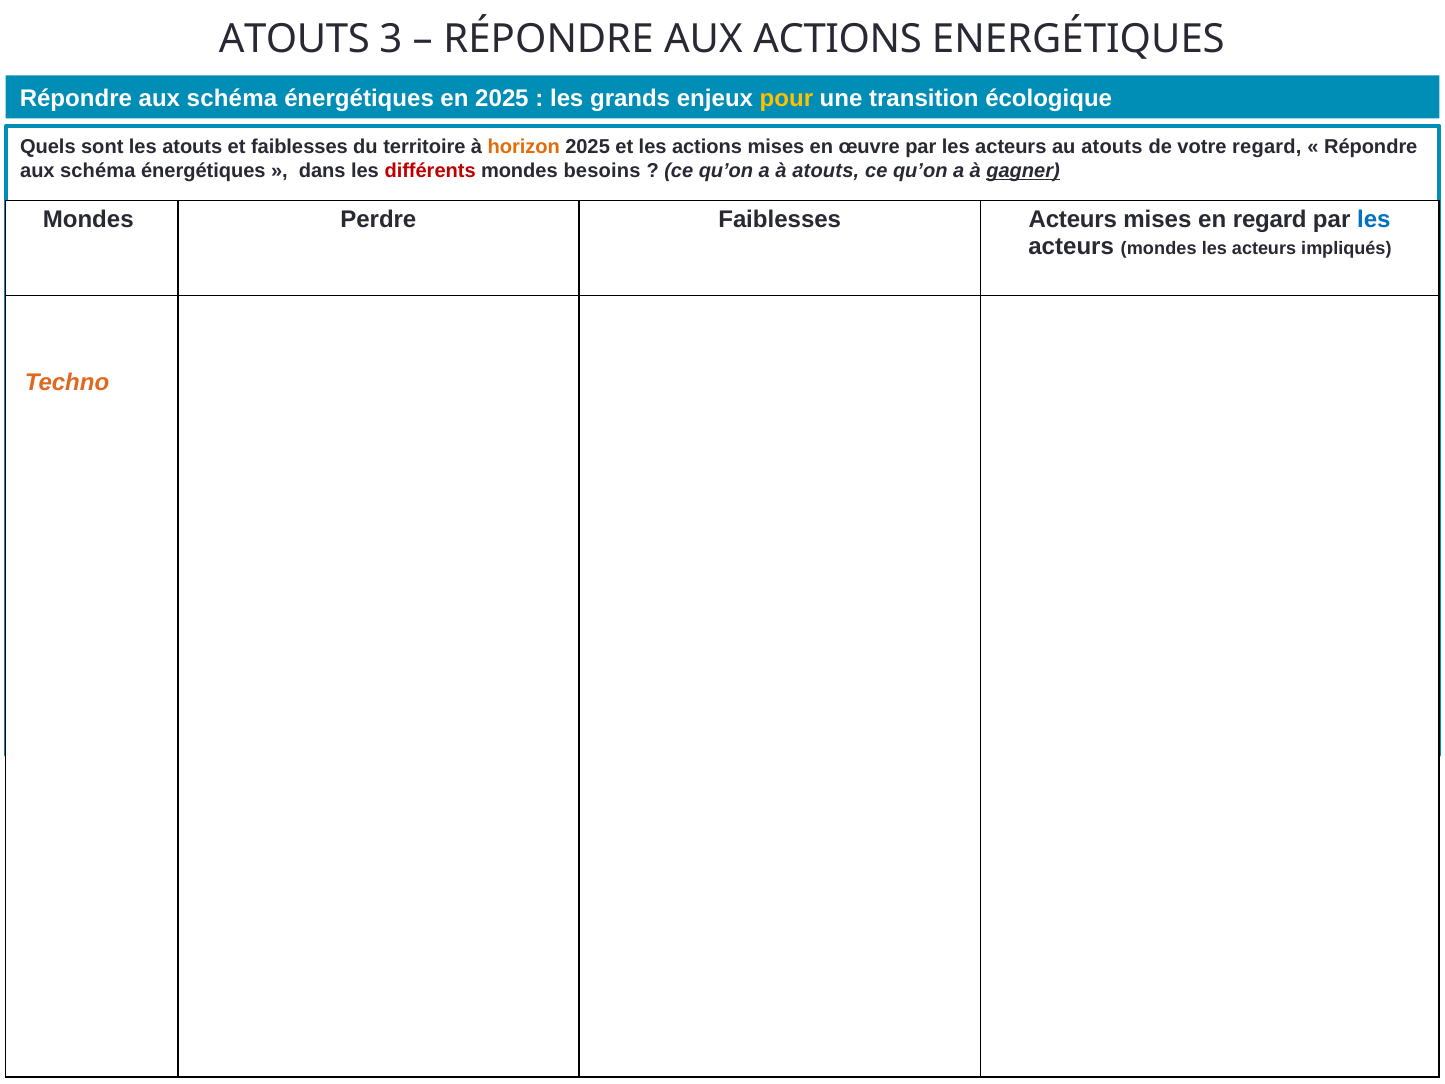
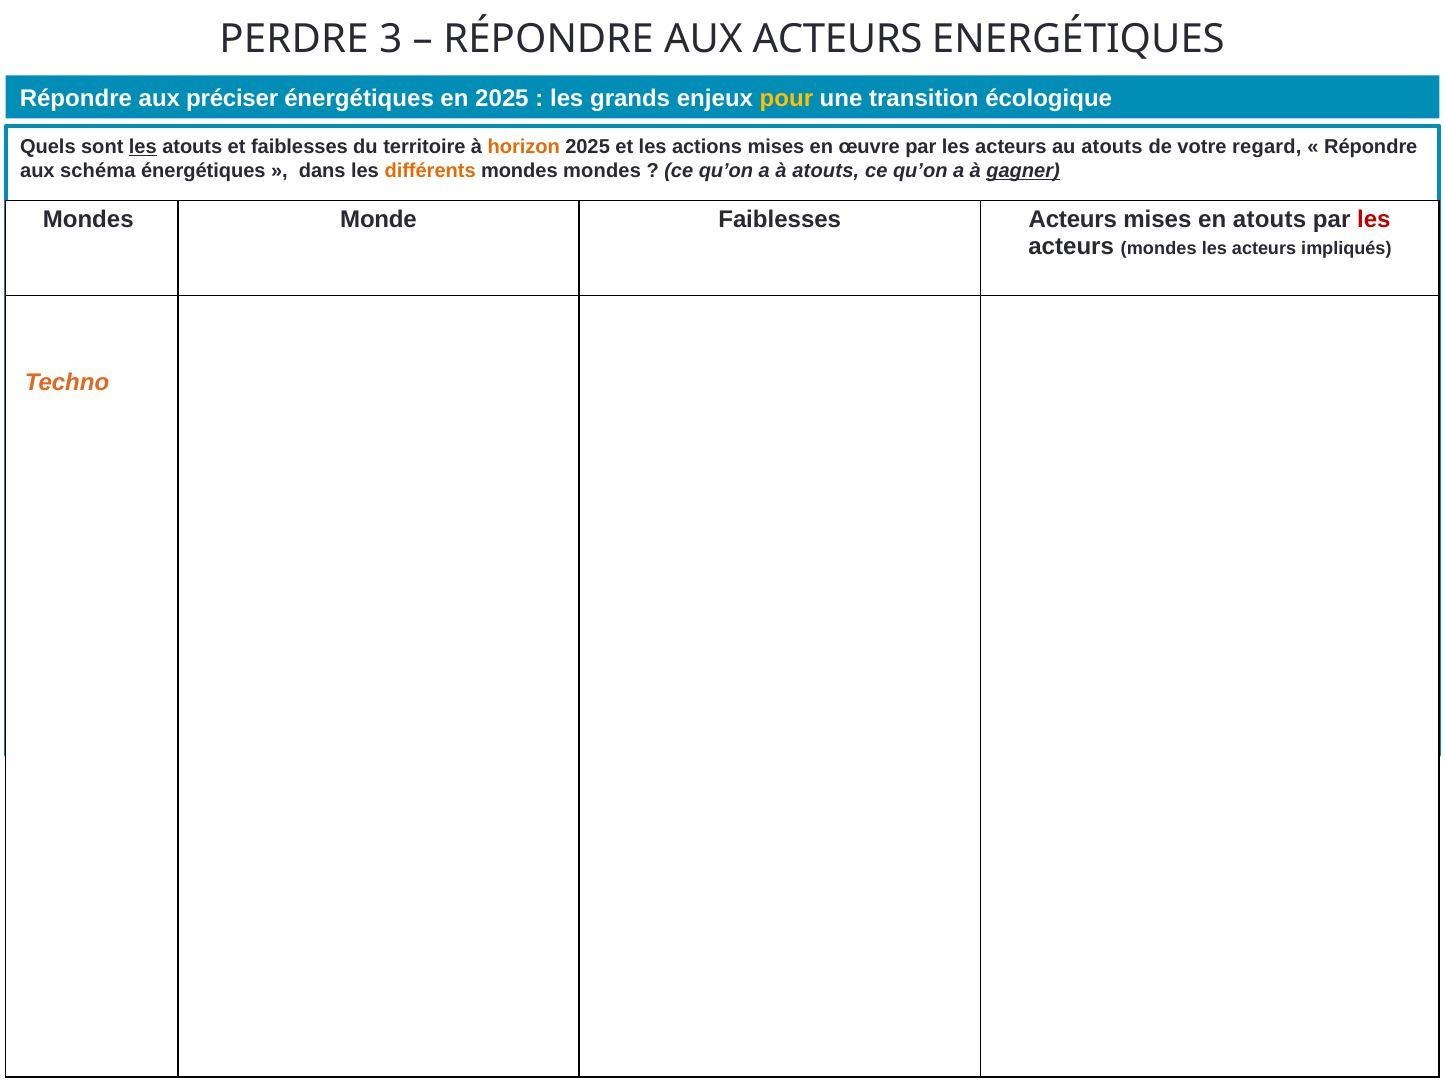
ATOUTS at (294, 39): ATOUTS -> PERDRE
AUX ACTIONS: ACTIONS -> ACTEURS
schéma at (232, 98): schéma -> préciser
les at (143, 147) underline: none -> present
différents colour: red -> orange
mondes besoins: besoins -> mondes
Perdre: Perdre -> Monde
en regard: regard -> atouts
les at (1374, 220) colour: blue -> red
